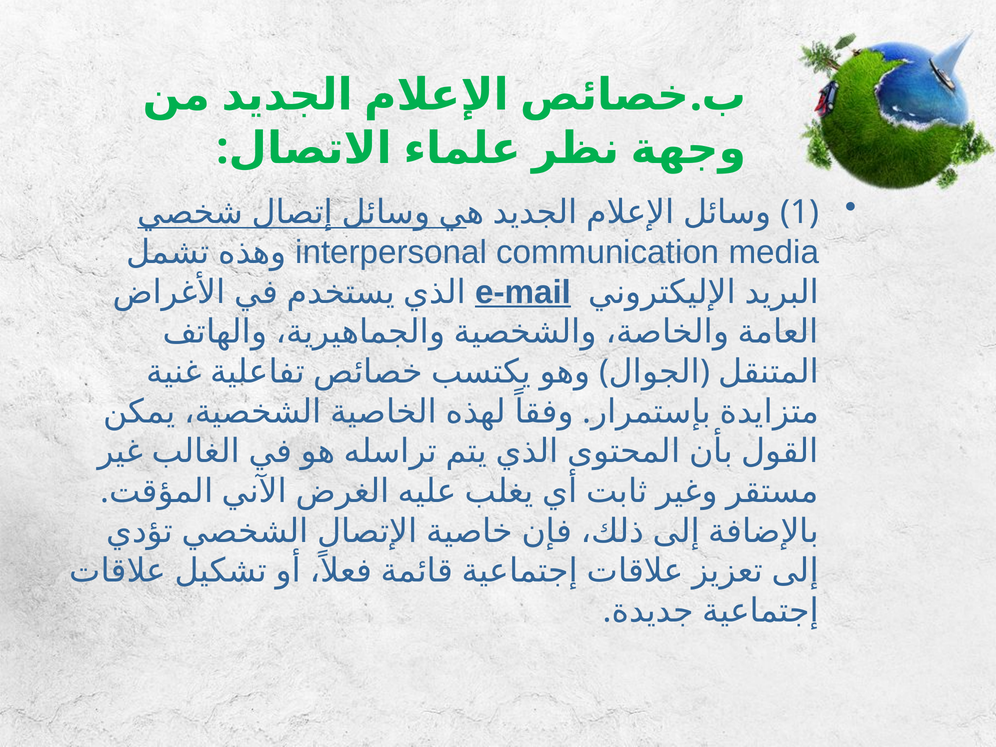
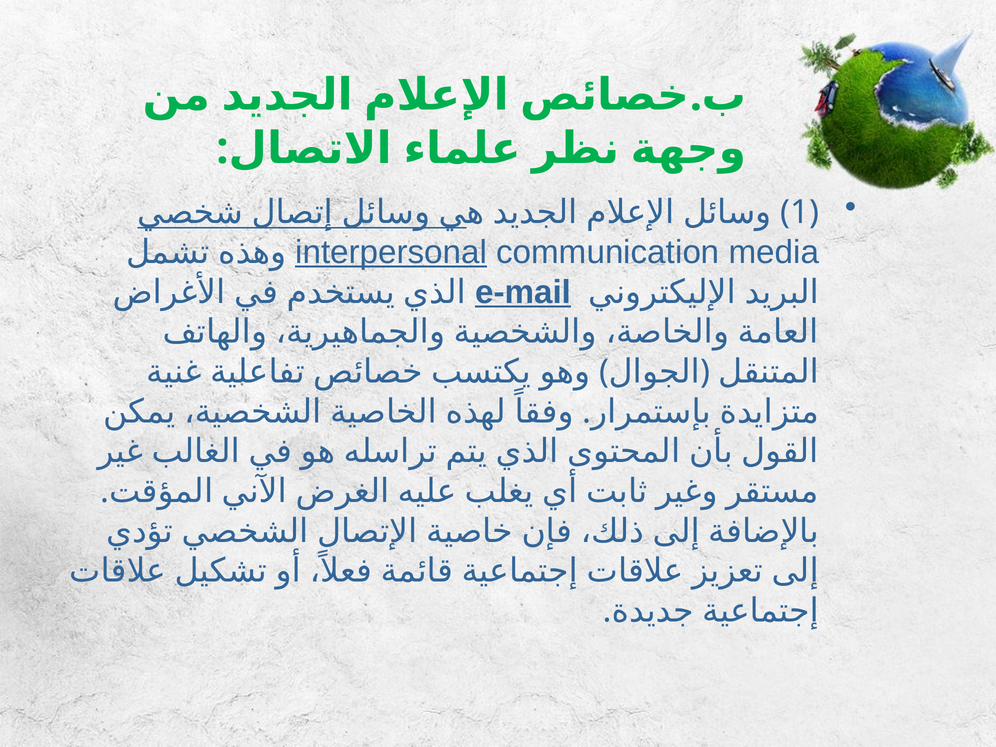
interpersonal underline: none -> present
